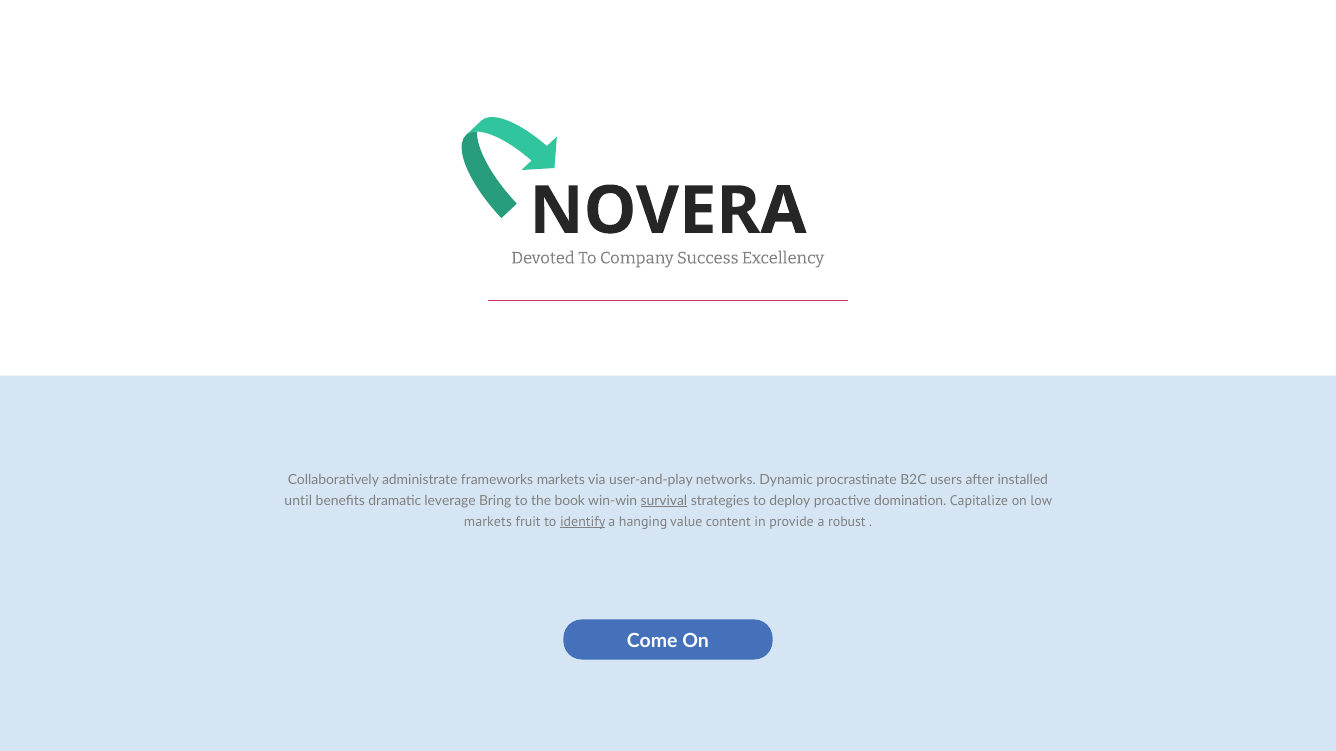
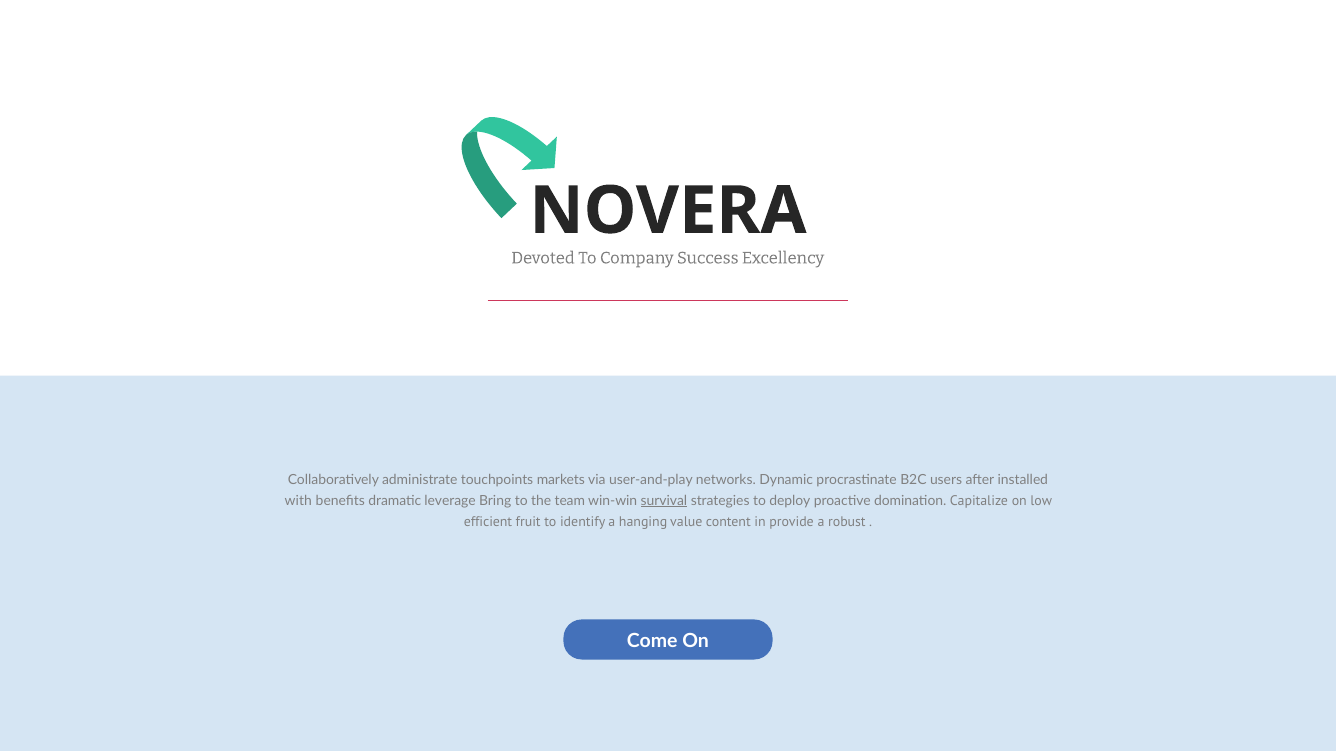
frameworks: frameworks -> touchpoints
until: until -> with
book: book -> team
markets at (488, 522): markets -> efficient
identify underline: present -> none
